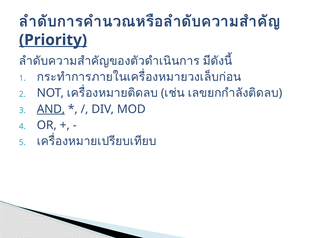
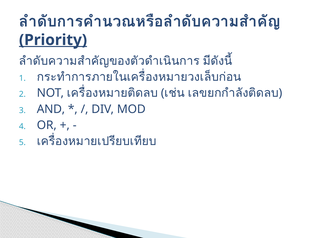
AND underline: present -> none
